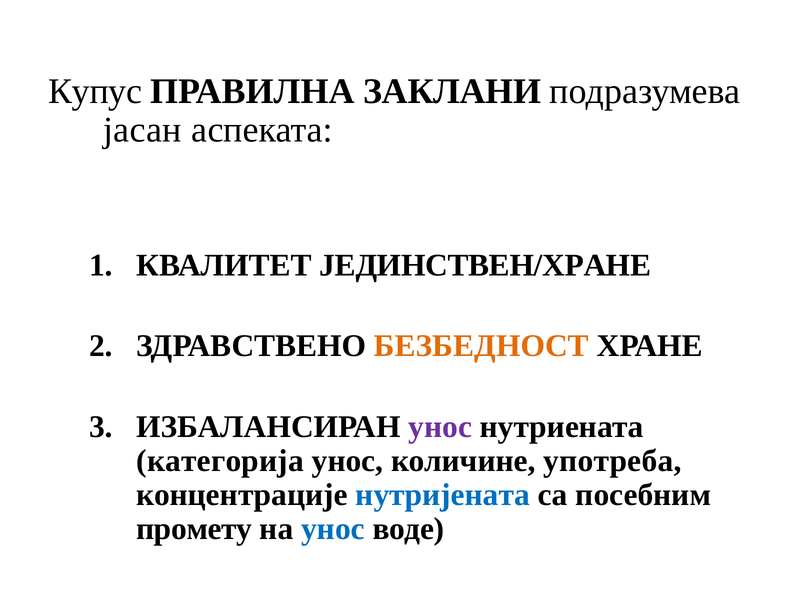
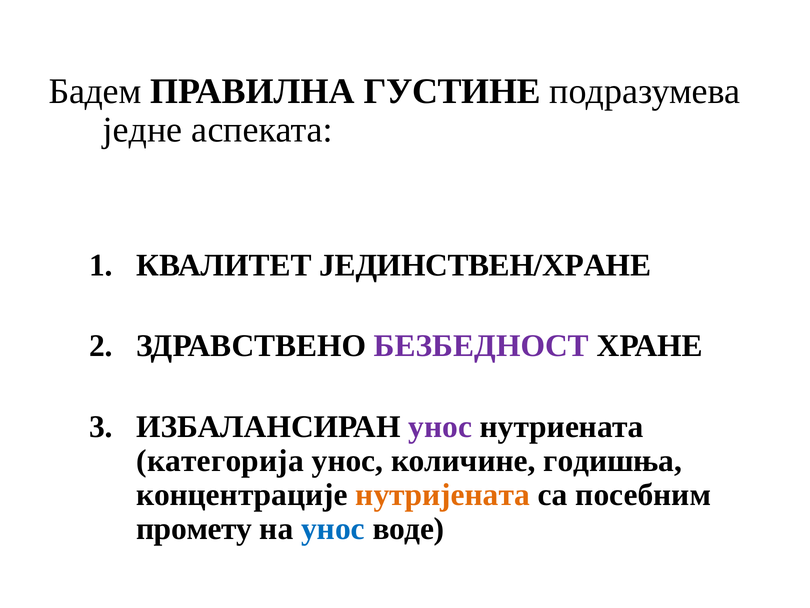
Купус: Купус -> Бадем
ЗАКЛАНИ: ЗАКЛАНИ -> ГУСТИНЕ
јасан: јасан -> једне
БЕЗБЕДНОСТ colour: orange -> purple
употреба: употреба -> годишња
нутријената colour: blue -> orange
